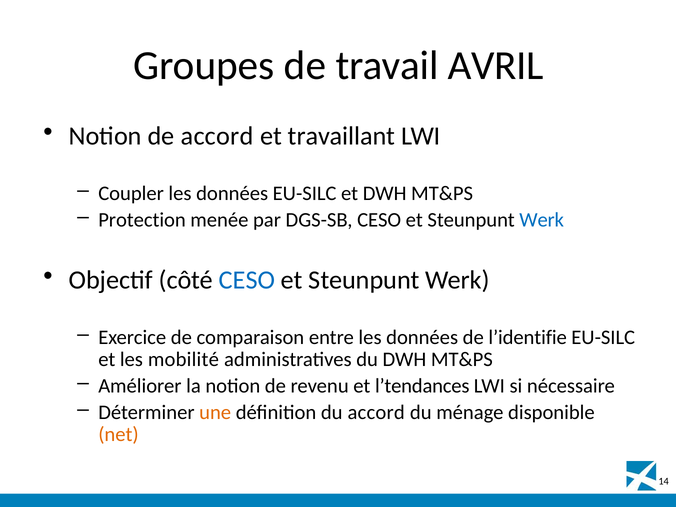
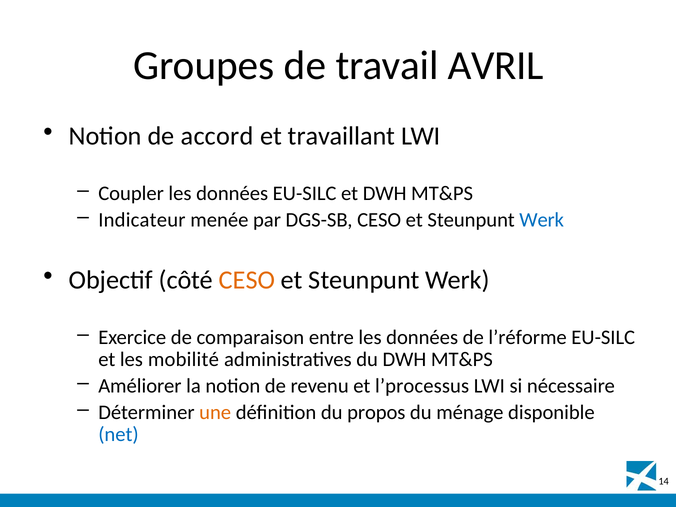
Protection: Protection -> Indicateur
CESO at (247, 280) colour: blue -> orange
l’identifie: l’identifie -> l’réforme
l’tendances: l’tendances -> l’processus
du accord: accord -> propos
net colour: orange -> blue
